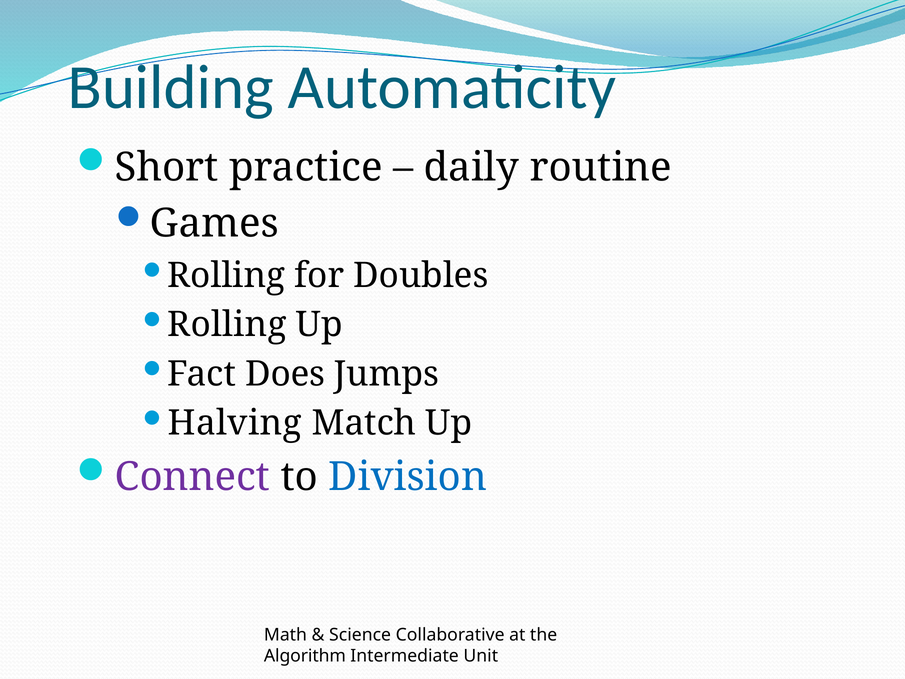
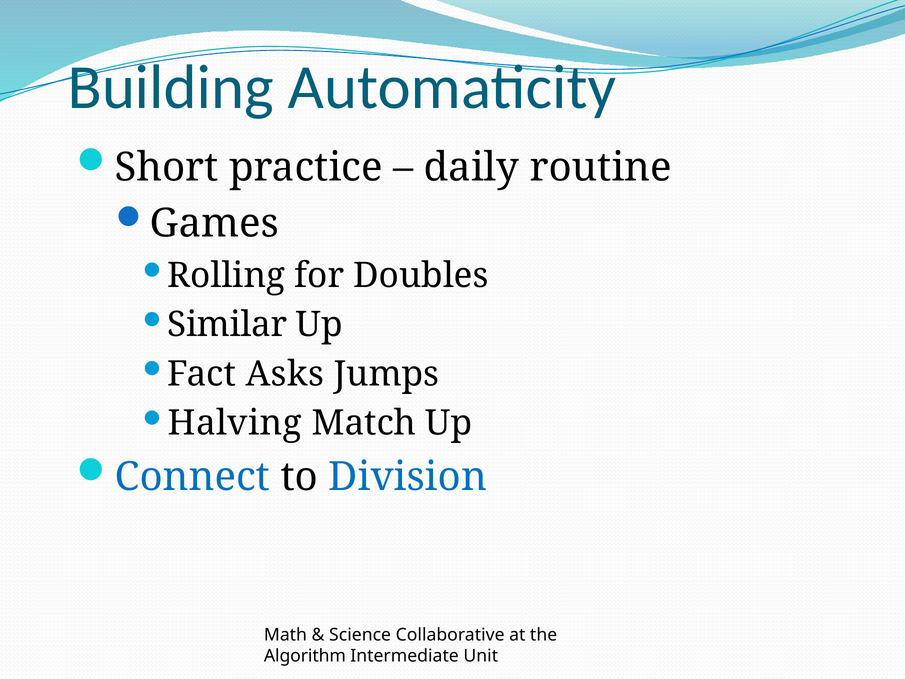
Rolling at (227, 325): Rolling -> Similar
Does: Does -> Asks
Connect colour: purple -> blue
